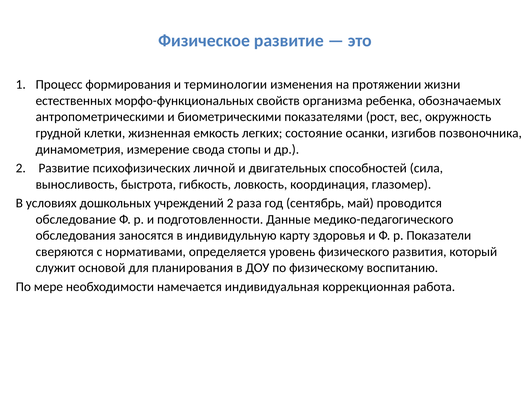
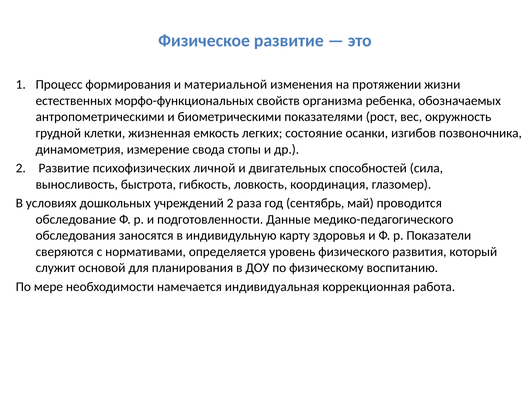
терминологии: терминологии -> материальной
